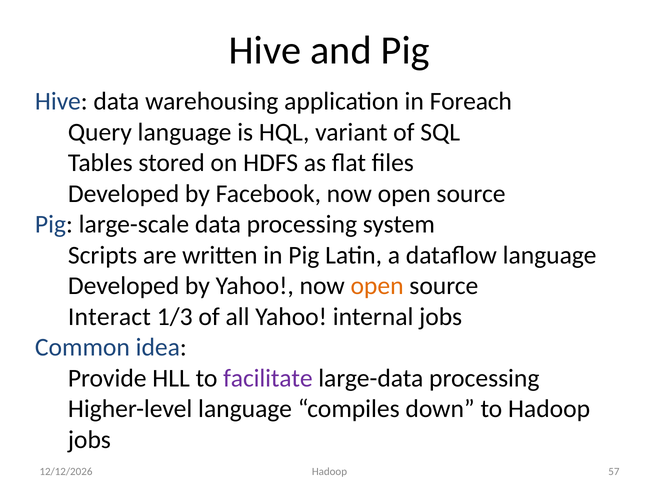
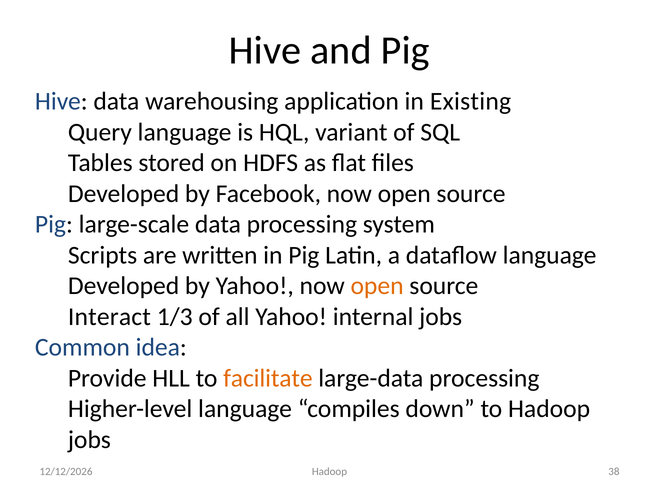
Foreach: Foreach -> Existing
facilitate colour: purple -> orange
57: 57 -> 38
